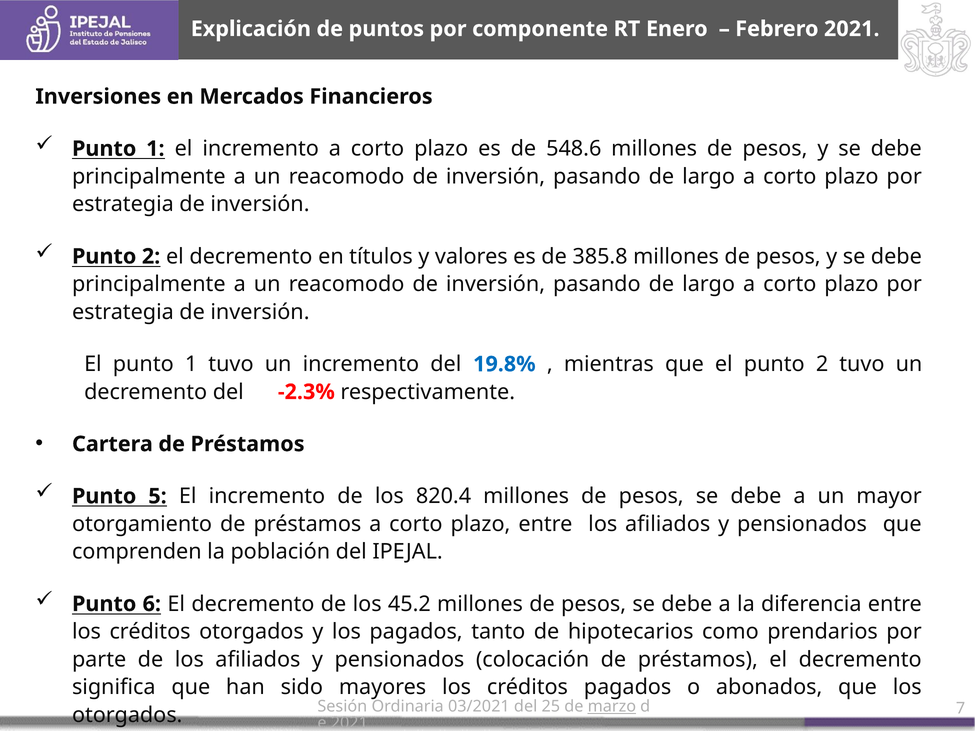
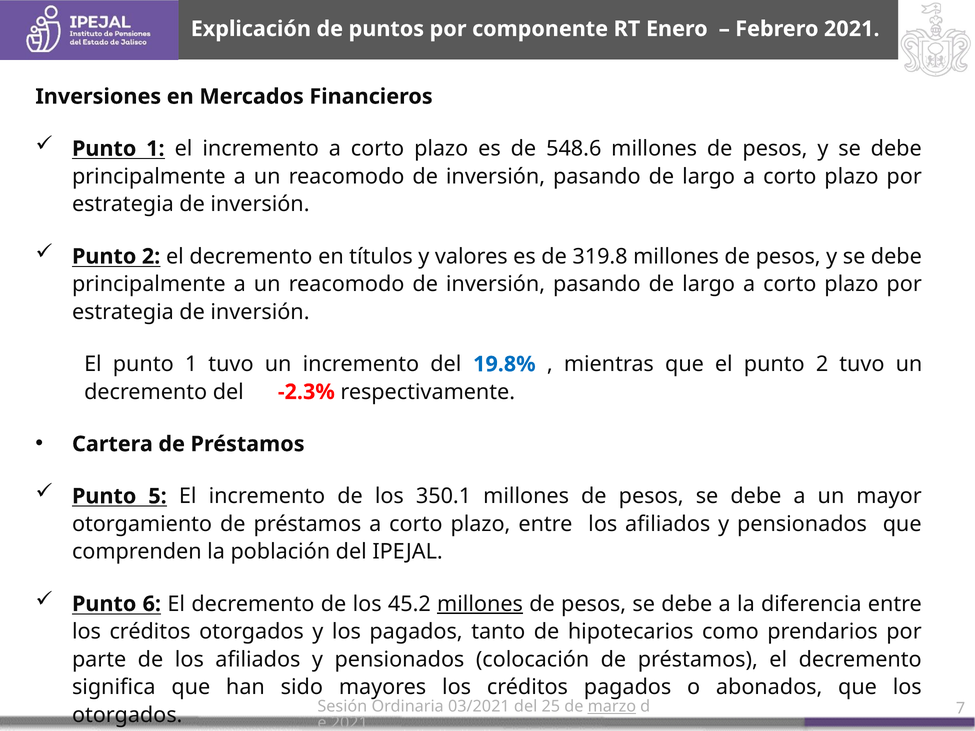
385.8: 385.8 -> 319.8
820.4: 820.4 -> 350.1
millones at (480, 604) underline: none -> present
